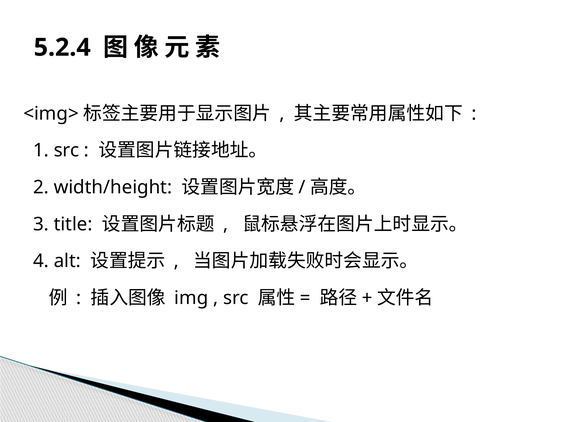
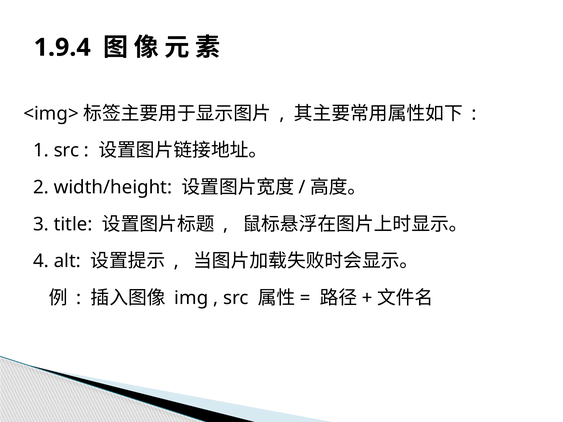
5.2.4: 5.2.4 -> 1.9.4
